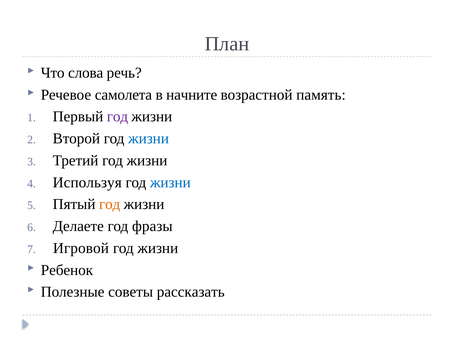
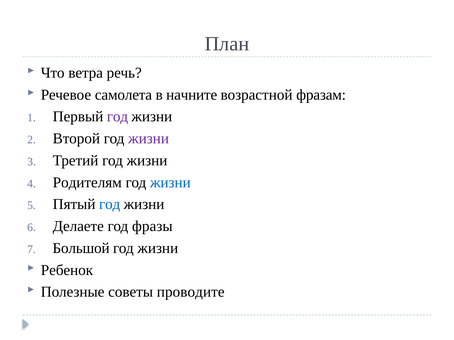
слова: слова -> ветра
память: память -> фразам
жизни at (149, 139) colour: blue -> purple
Используя: Используя -> Родителям
год at (110, 205) colour: orange -> blue
Игровой: Игровой -> Большой
рассказать: рассказать -> проводите
